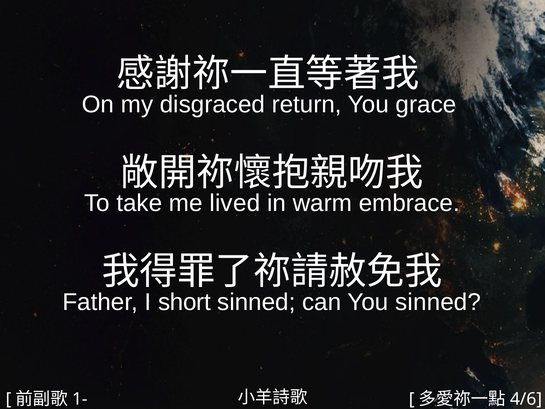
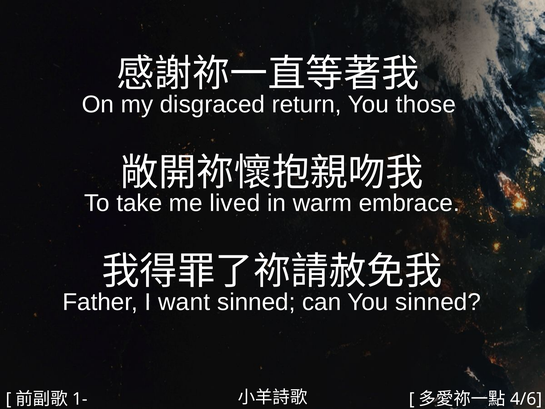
grace: grace -> those
short: short -> want
